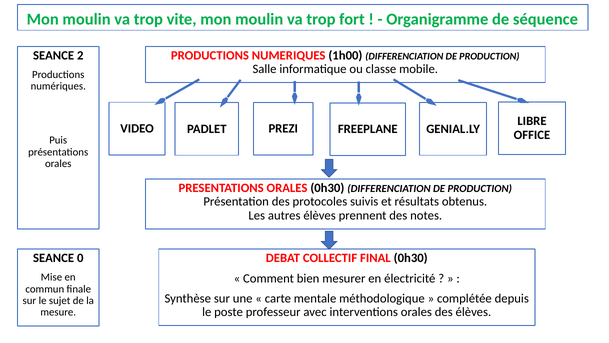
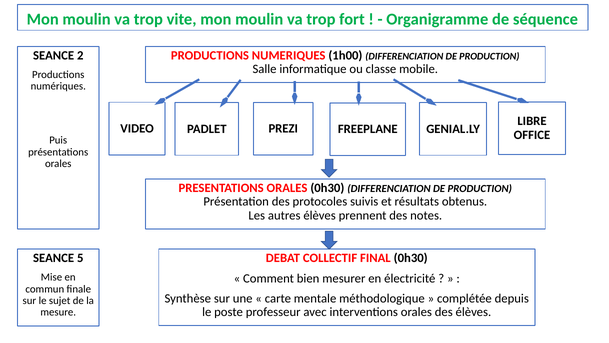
0: 0 -> 5
